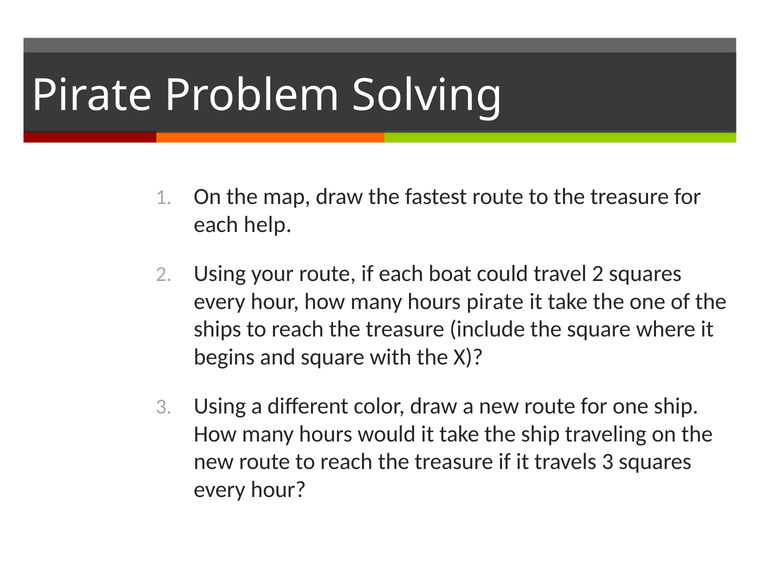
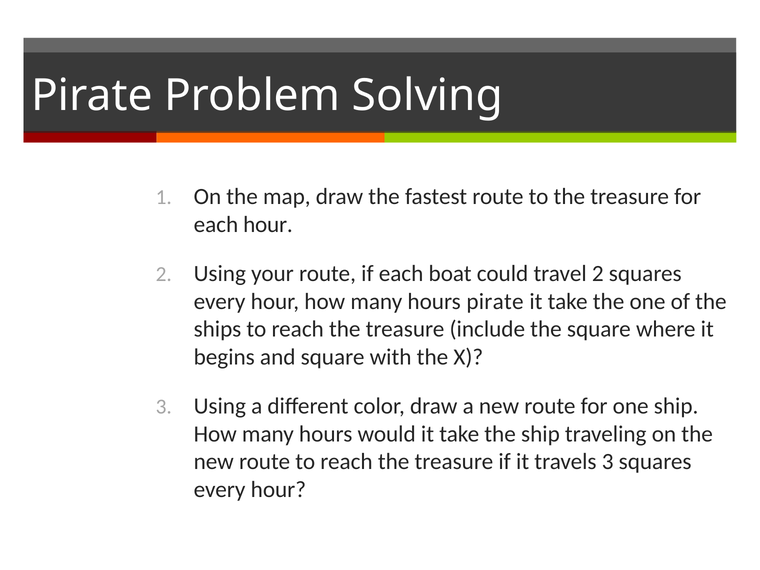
each help: help -> hour
